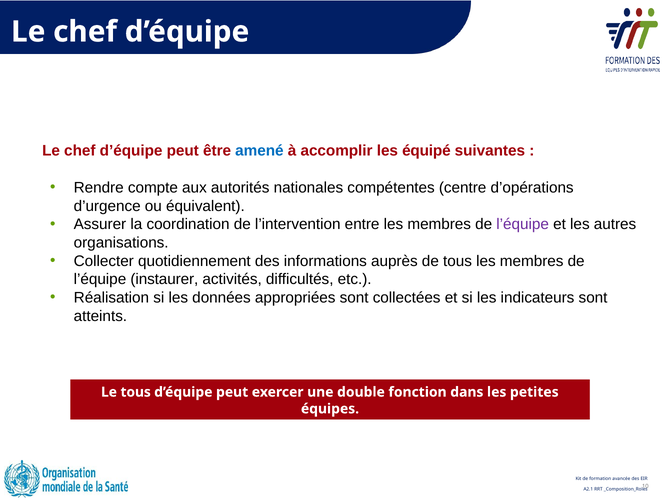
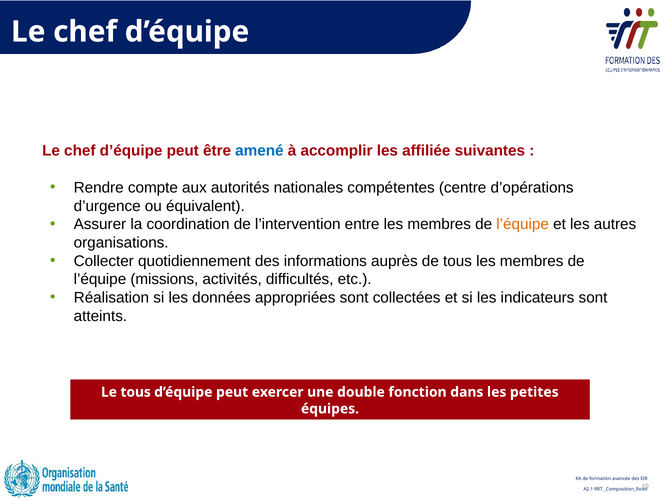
équipé: équipé -> affiliée
l’équipe at (523, 224) colour: purple -> orange
instaurer: instaurer -> missions
